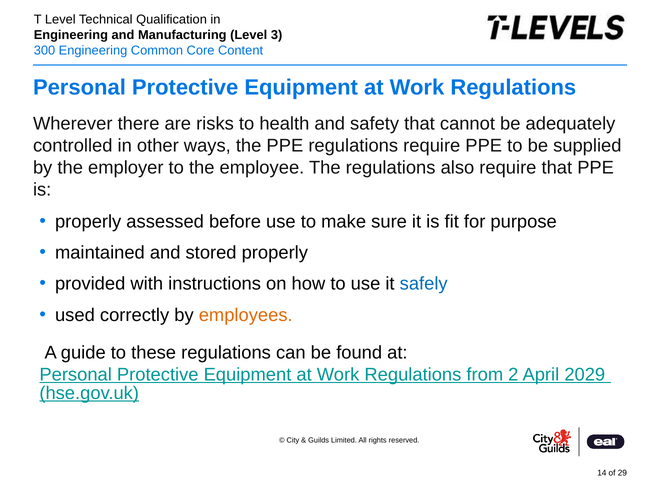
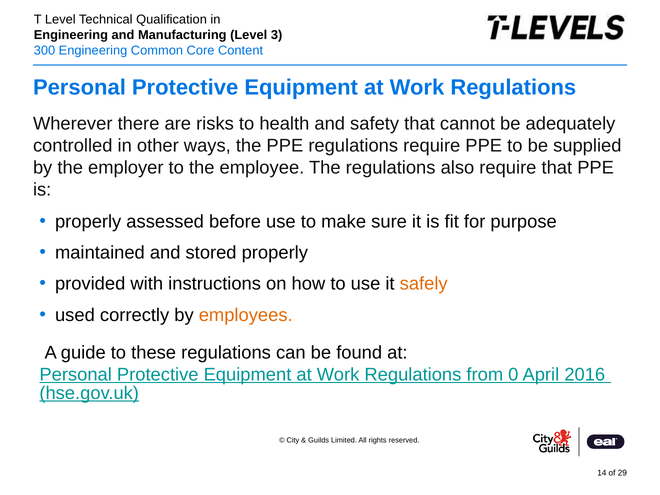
safely colour: blue -> orange
2: 2 -> 0
2029: 2029 -> 2016
